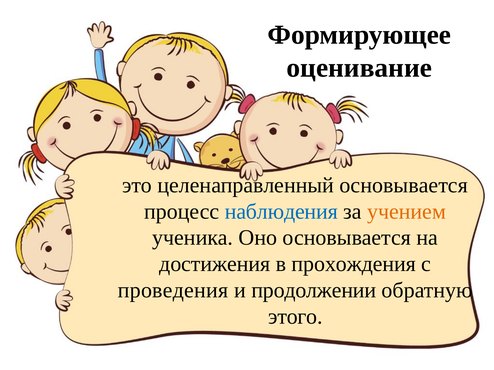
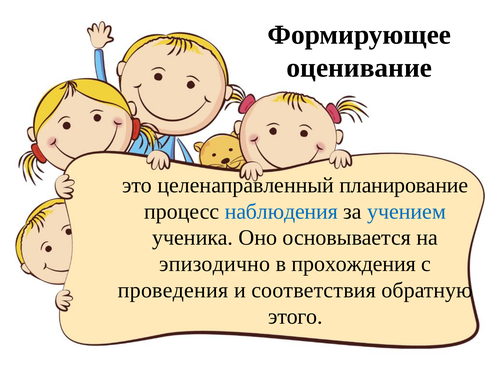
целенаправленный основывается: основывается -> планирование
учением colour: orange -> blue
достижения: достижения -> эпизодично
продолжении: продолжении -> соответствия
